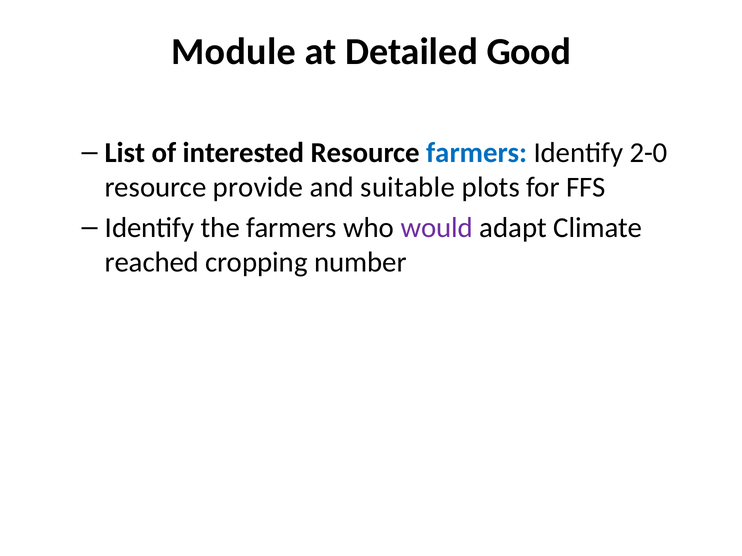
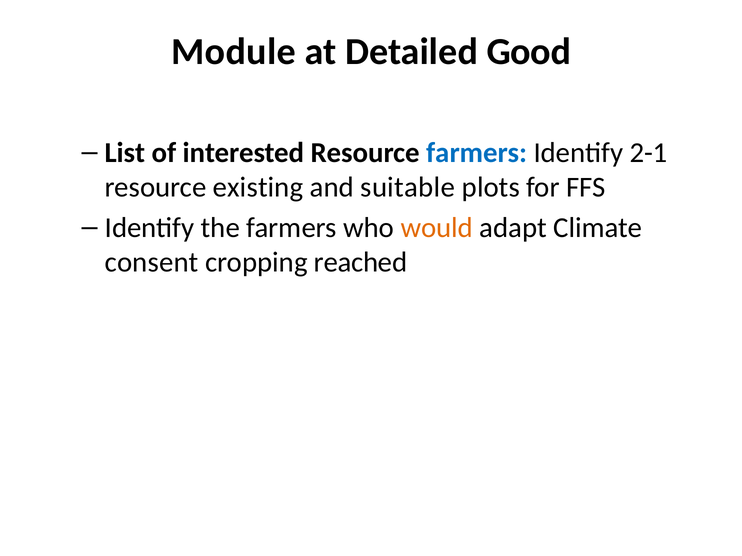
2-0: 2-0 -> 2-1
provide: provide -> existing
would colour: purple -> orange
reached: reached -> consent
number: number -> reached
